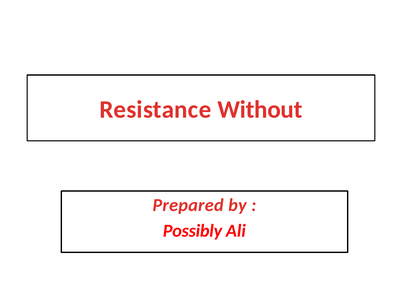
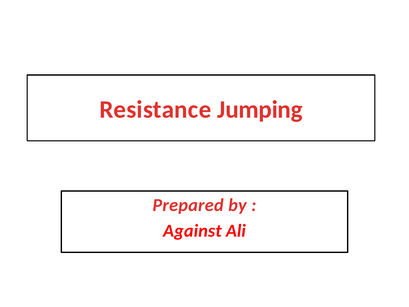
Without: Without -> Jumping
Possibly: Possibly -> Against
